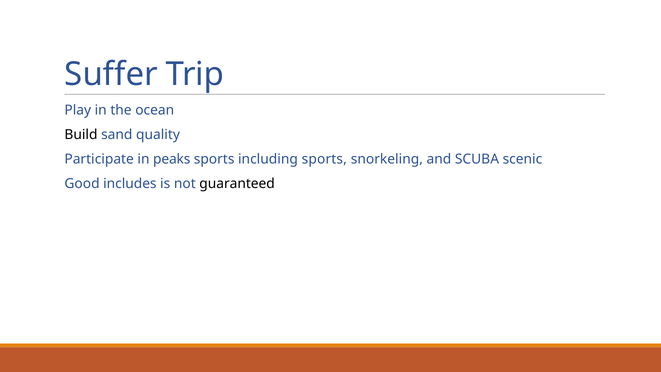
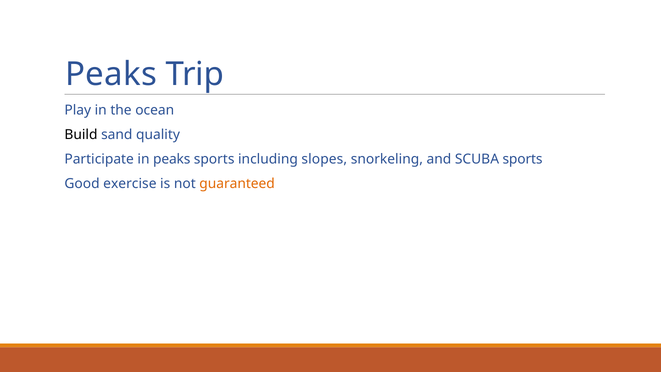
Suffer at (111, 74): Suffer -> Peaks
including sports: sports -> slopes
SCUBA scenic: scenic -> sports
includes: includes -> exercise
guaranteed colour: black -> orange
